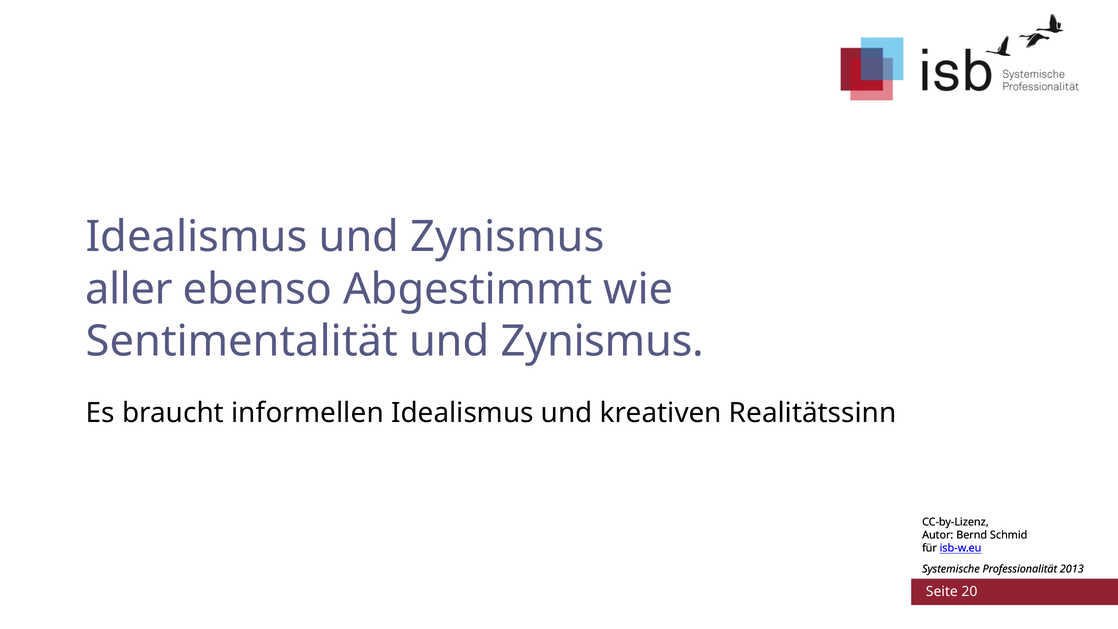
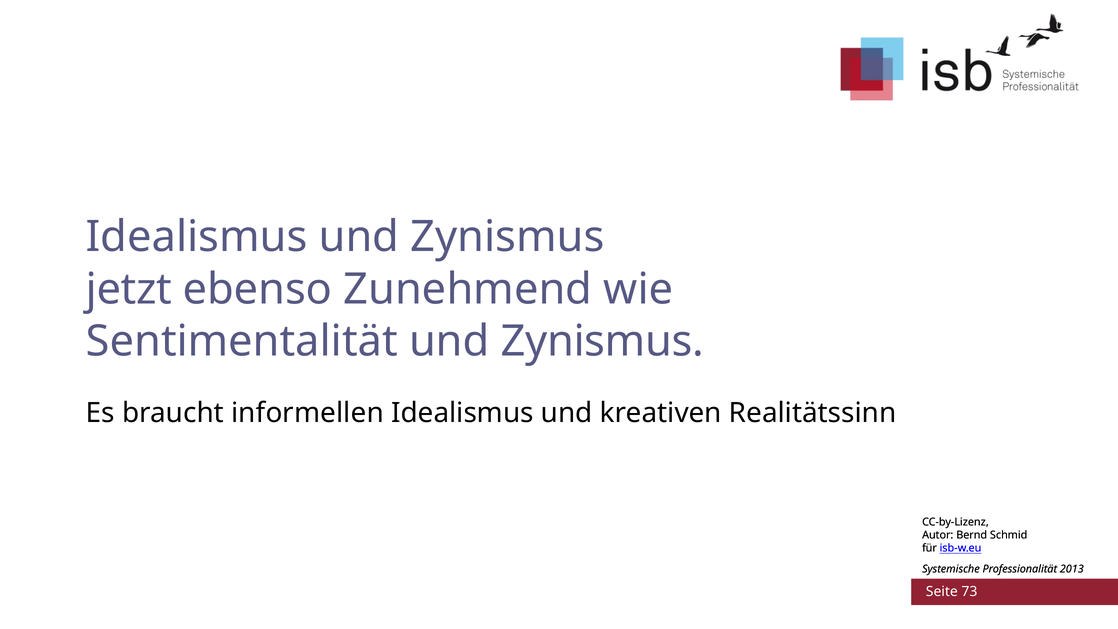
aller: aller -> jetzt
Abgestimmt: Abgestimmt -> Zunehmend
20: 20 -> 73
